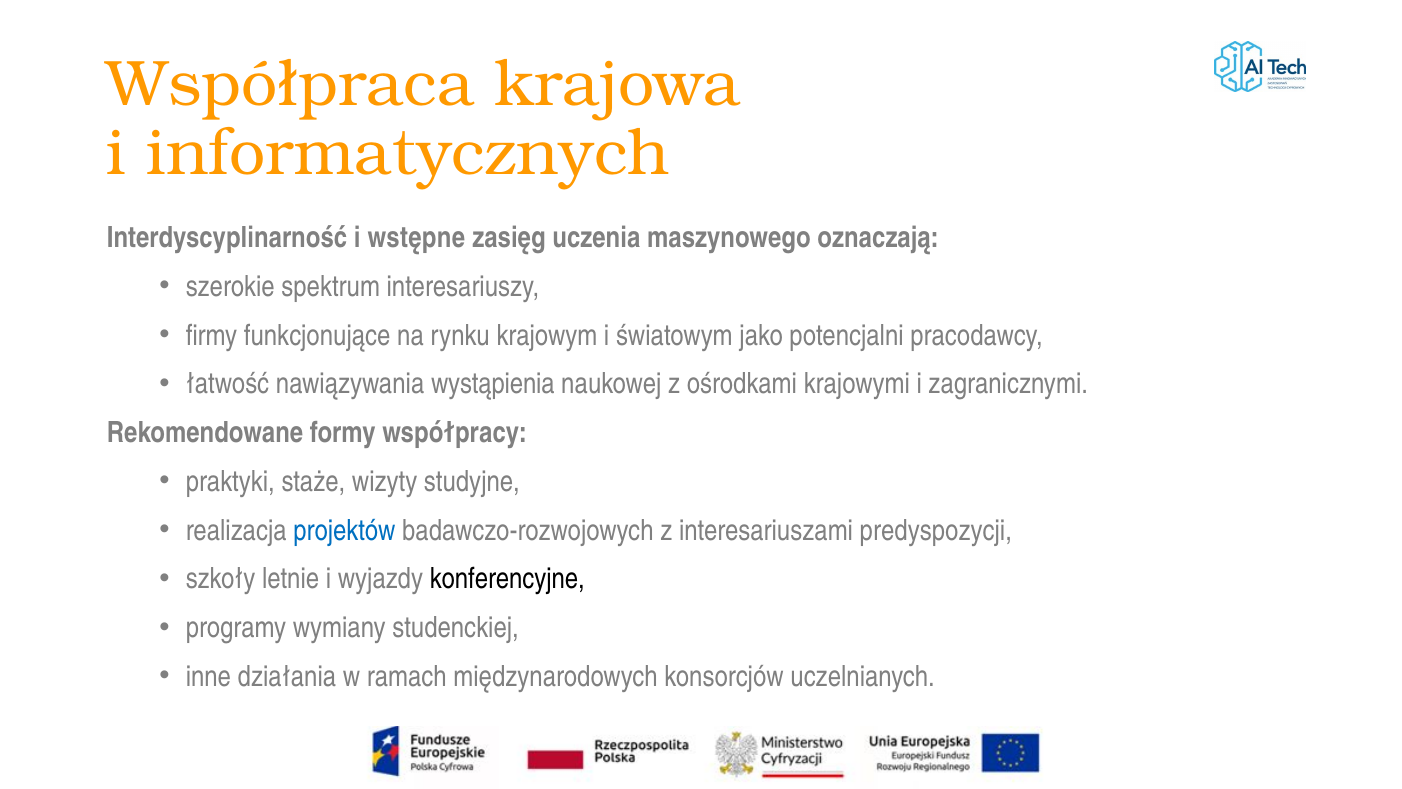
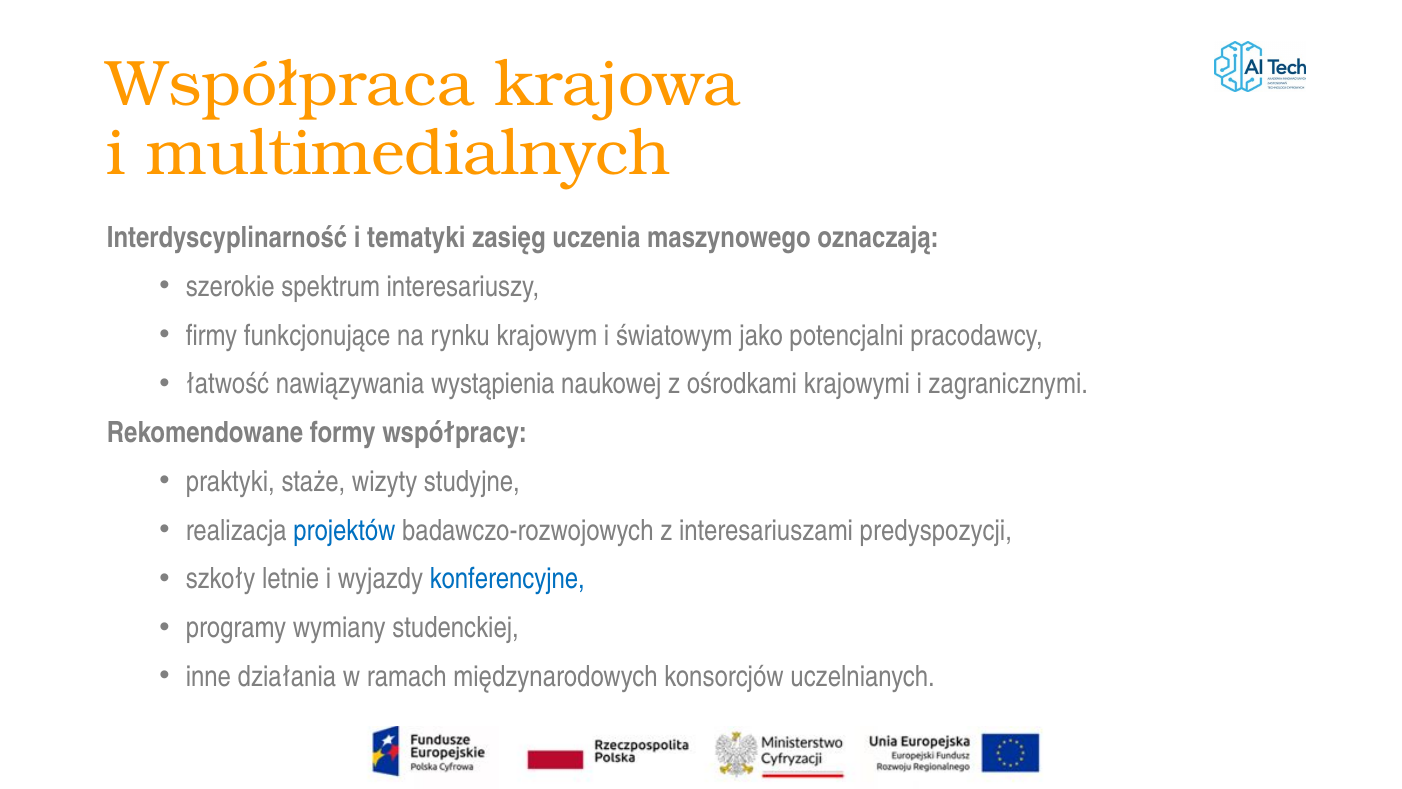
informatycznych: informatycznych -> multimedialnych
wstępne: wstępne -> tematyki
konferencyjne colour: black -> blue
